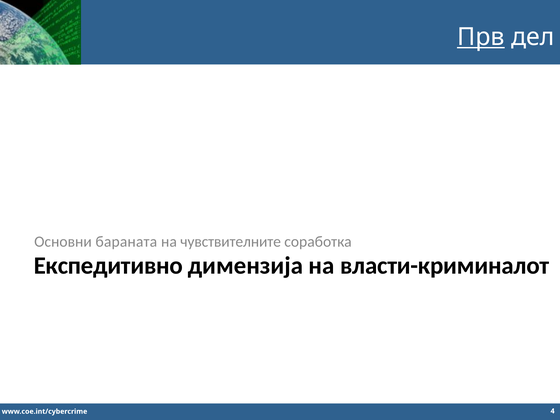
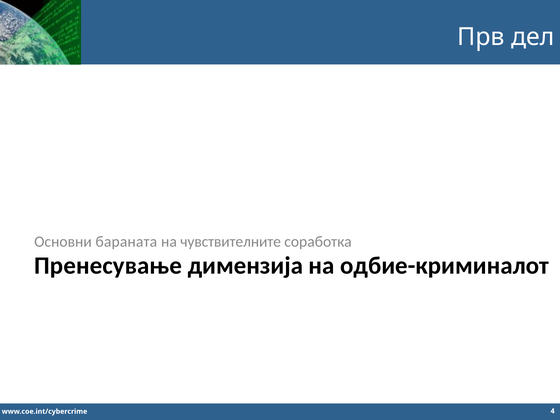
Прв underline: present -> none
Експедитивно: Експедитивно -> Пренесување
власти-криминалот: власти-криминалот -> одбие-криминалот
